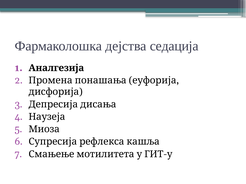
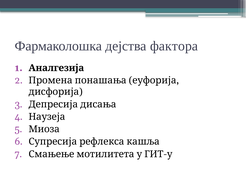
седација: седација -> фактора
